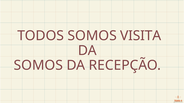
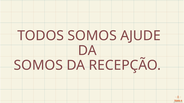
VISITA: VISITA -> AJUDE
